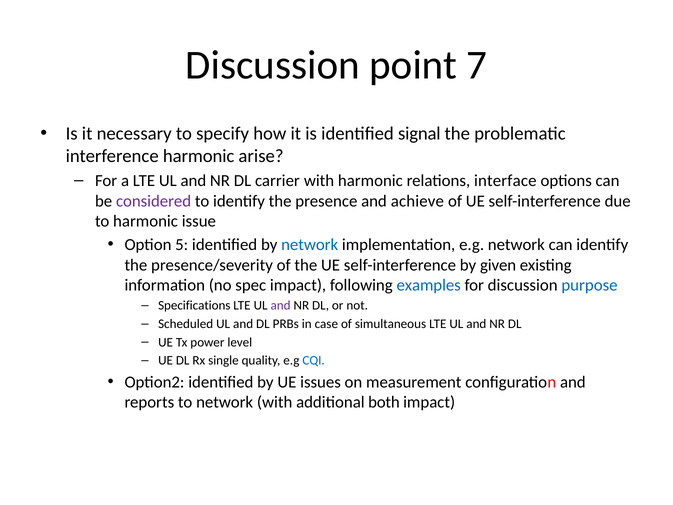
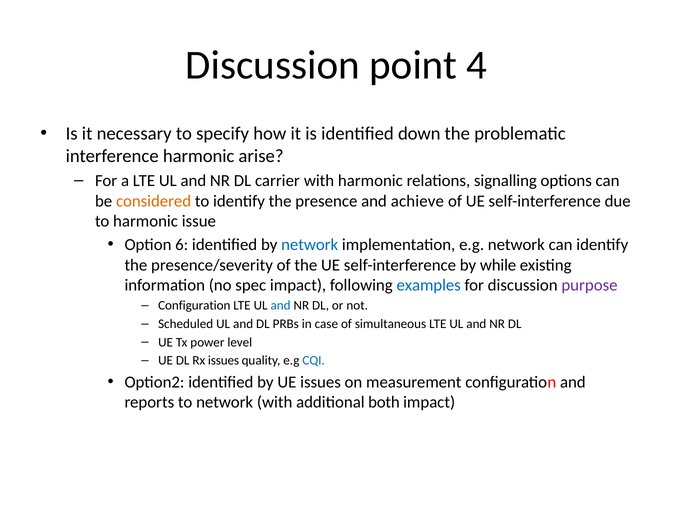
7: 7 -> 4
signal: signal -> down
interface: interface -> signalling
considered colour: purple -> orange
5: 5 -> 6
given: given -> while
purpose colour: blue -> purple
Specifications at (194, 305): Specifications -> Configuration
and at (281, 305) colour: purple -> blue
Rx single: single -> issues
